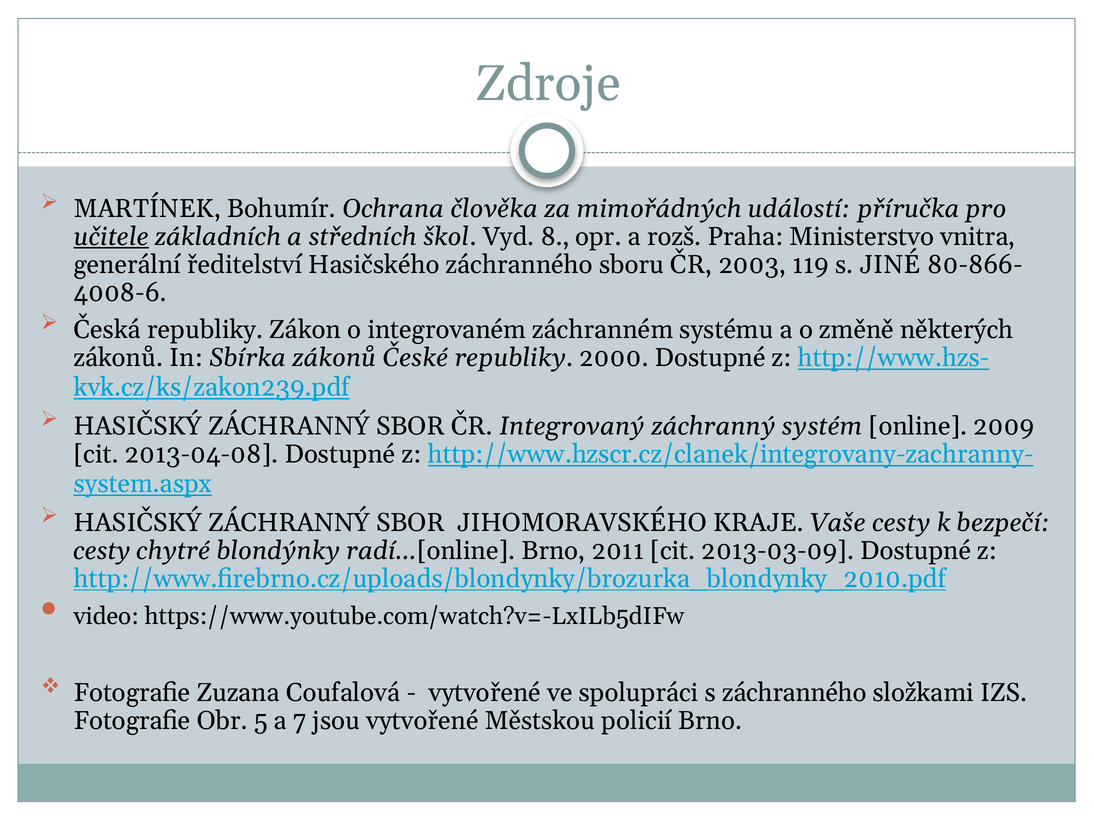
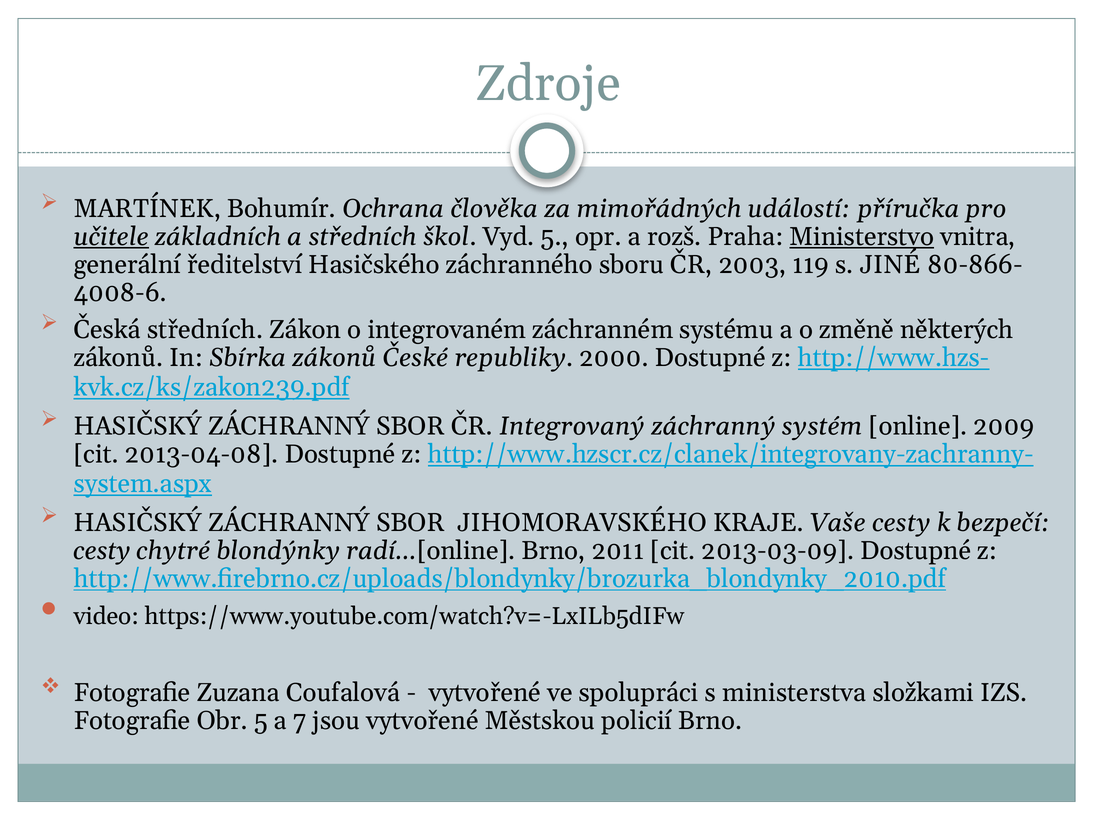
Vyd 8: 8 -> 5
Ministerstvo underline: none -> present
Česká republiky: republiky -> středních
s záchranného: záchranného -> ministerstva
